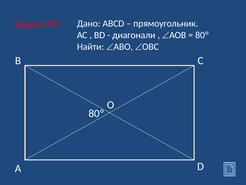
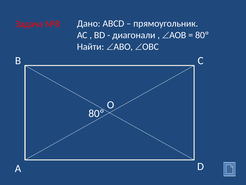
№0: №0 -> №8
